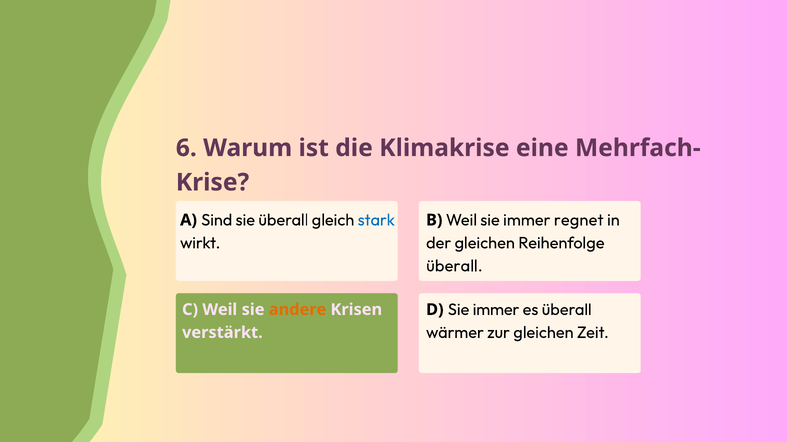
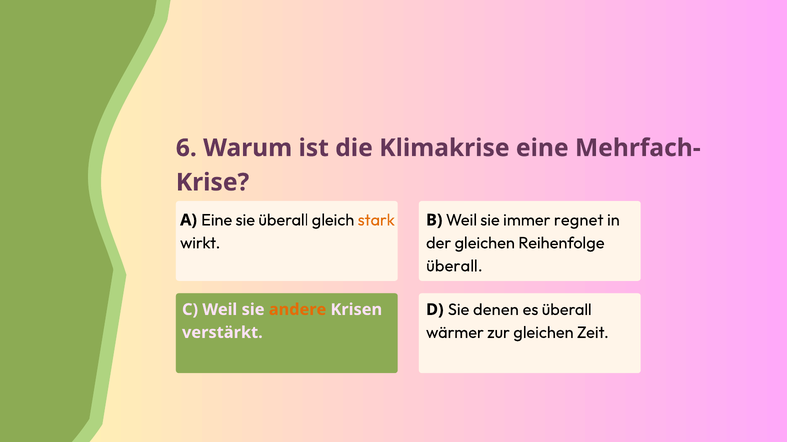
A Sind: Sind -> Eine
stark colour: blue -> orange
D Sie immer: immer -> denen
